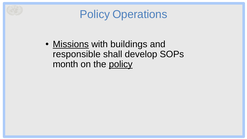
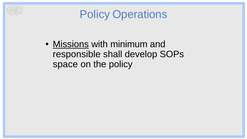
buildings: buildings -> minimum
month: month -> space
policy at (121, 64) underline: present -> none
